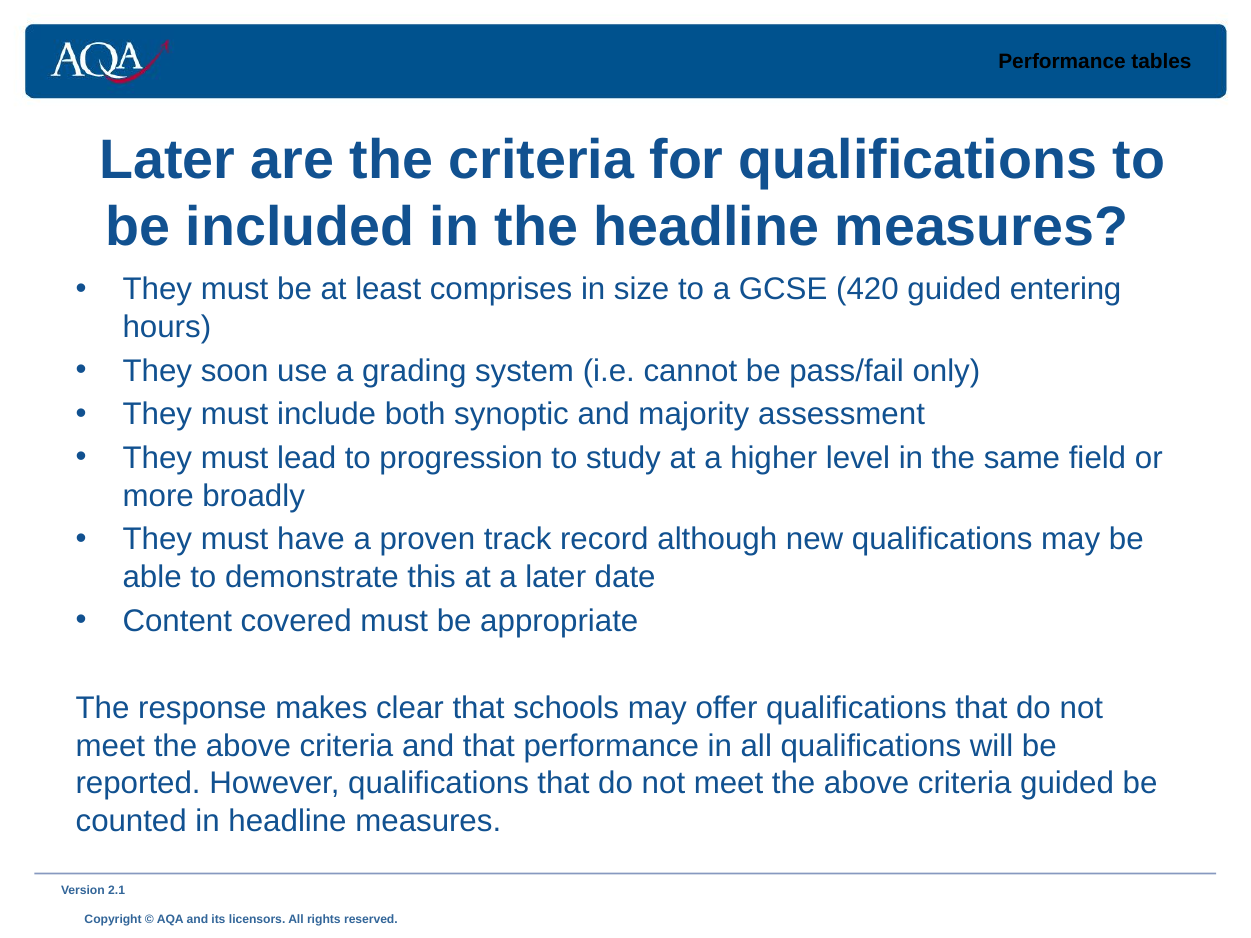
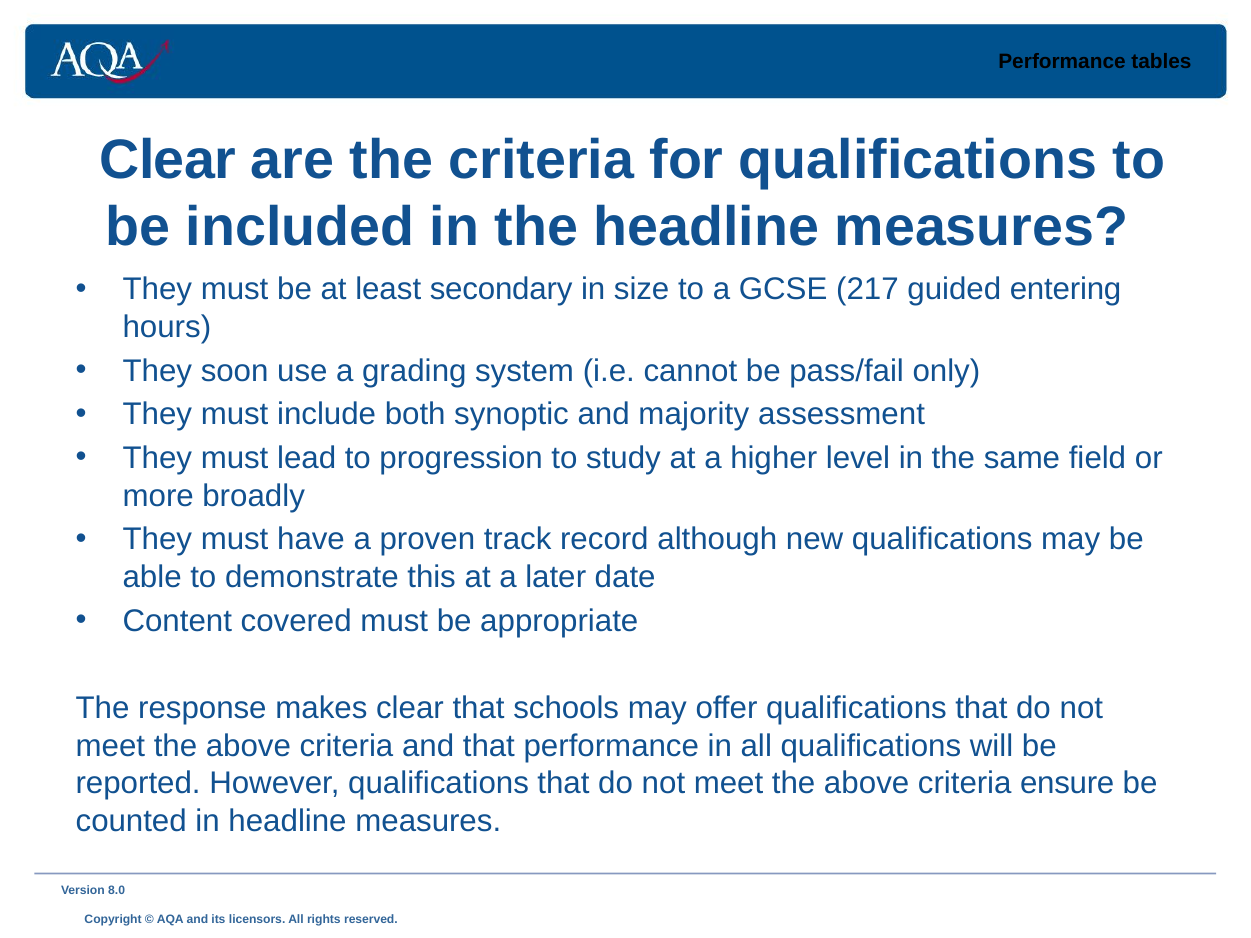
Later at (168, 161): Later -> Clear
comprises: comprises -> secondary
420: 420 -> 217
criteria guided: guided -> ensure
2.1: 2.1 -> 8.0
